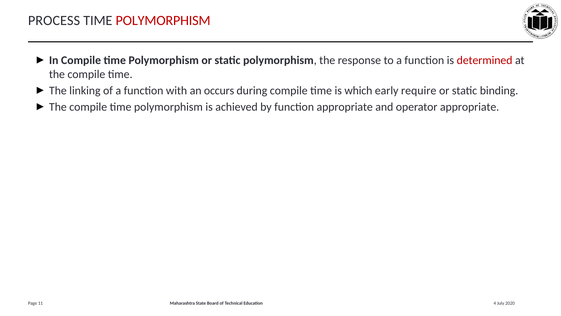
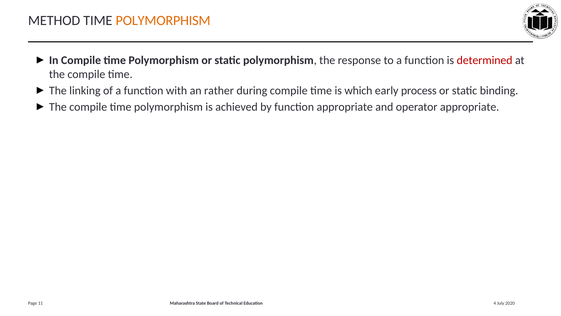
PROCESS: PROCESS -> METHOD
POLYMORPHISM at (163, 20) colour: red -> orange
occurs: occurs -> rather
require: require -> process
